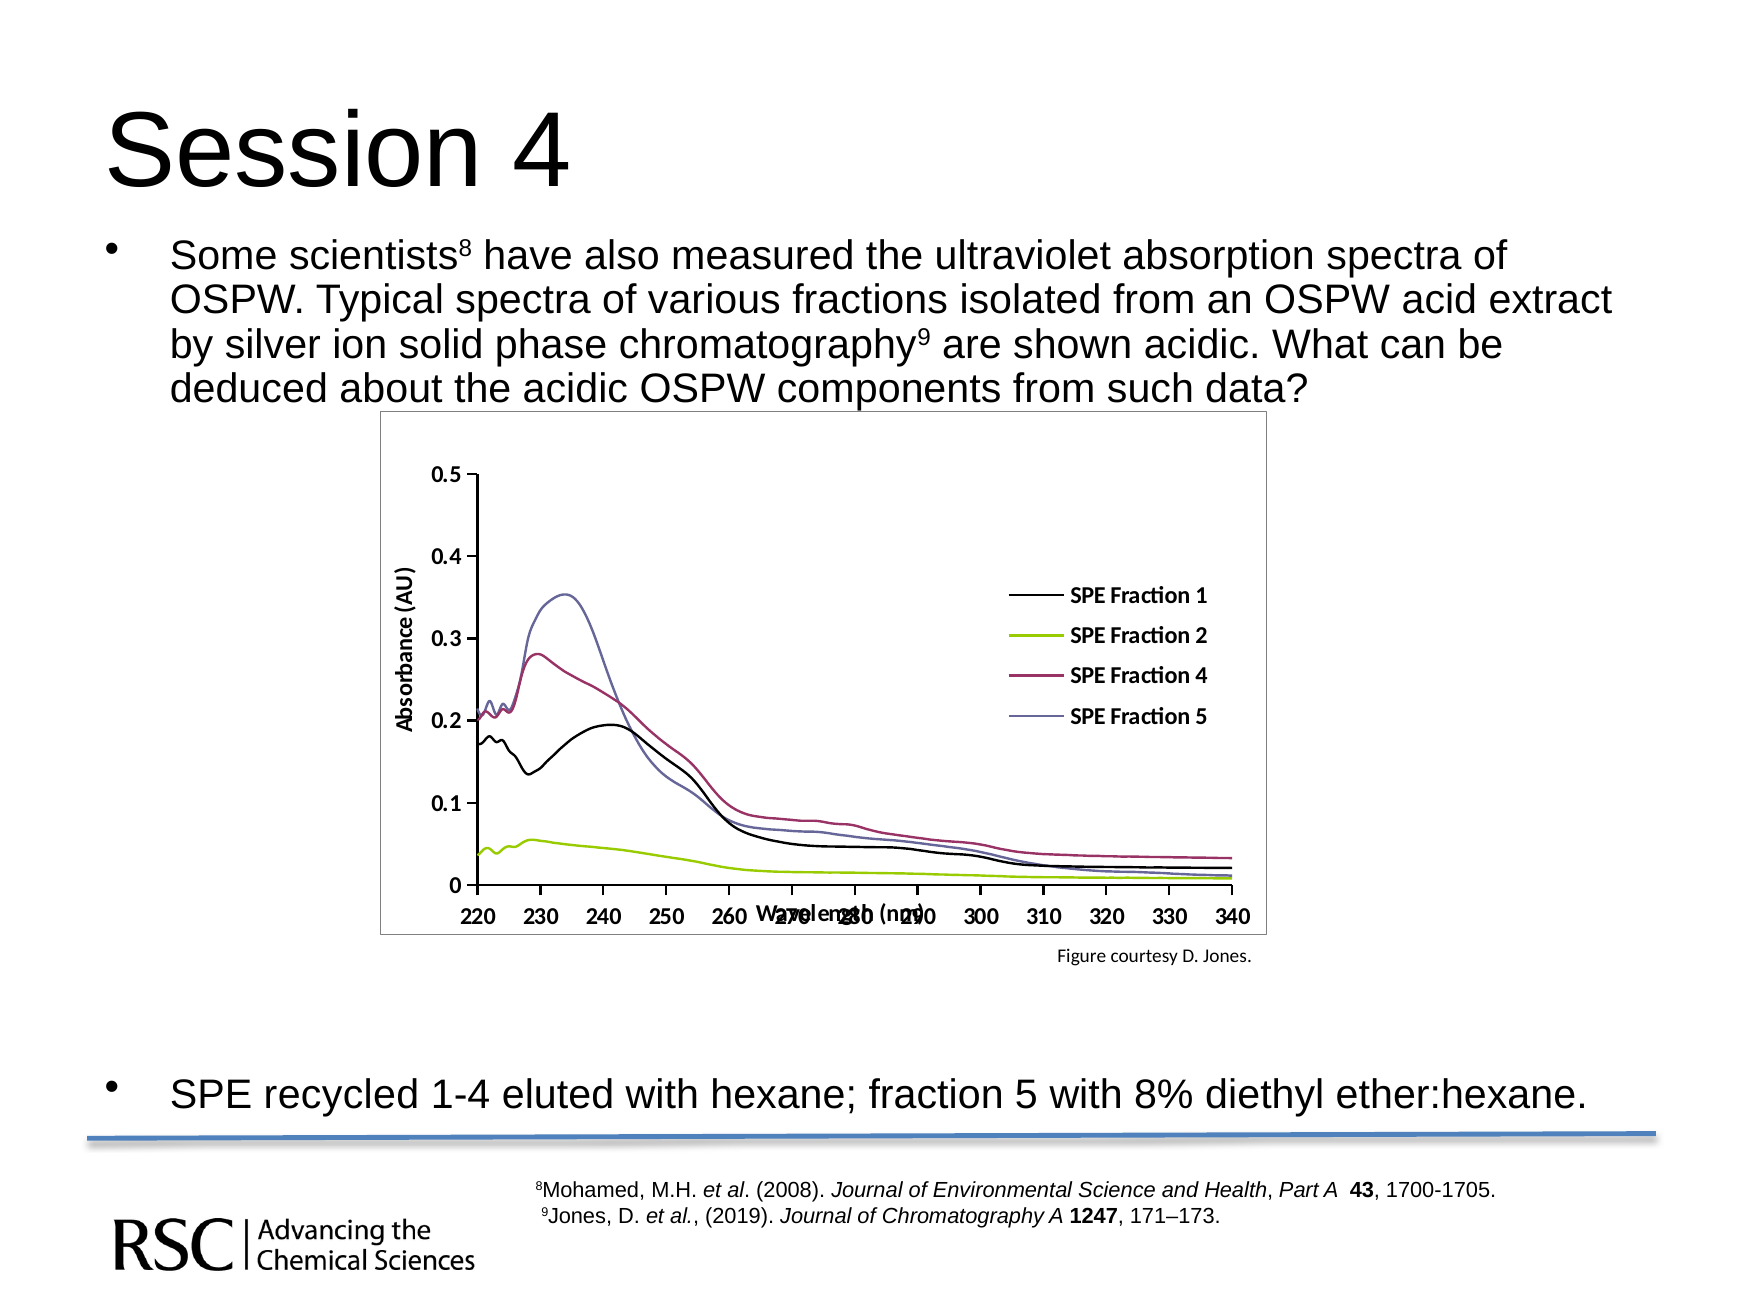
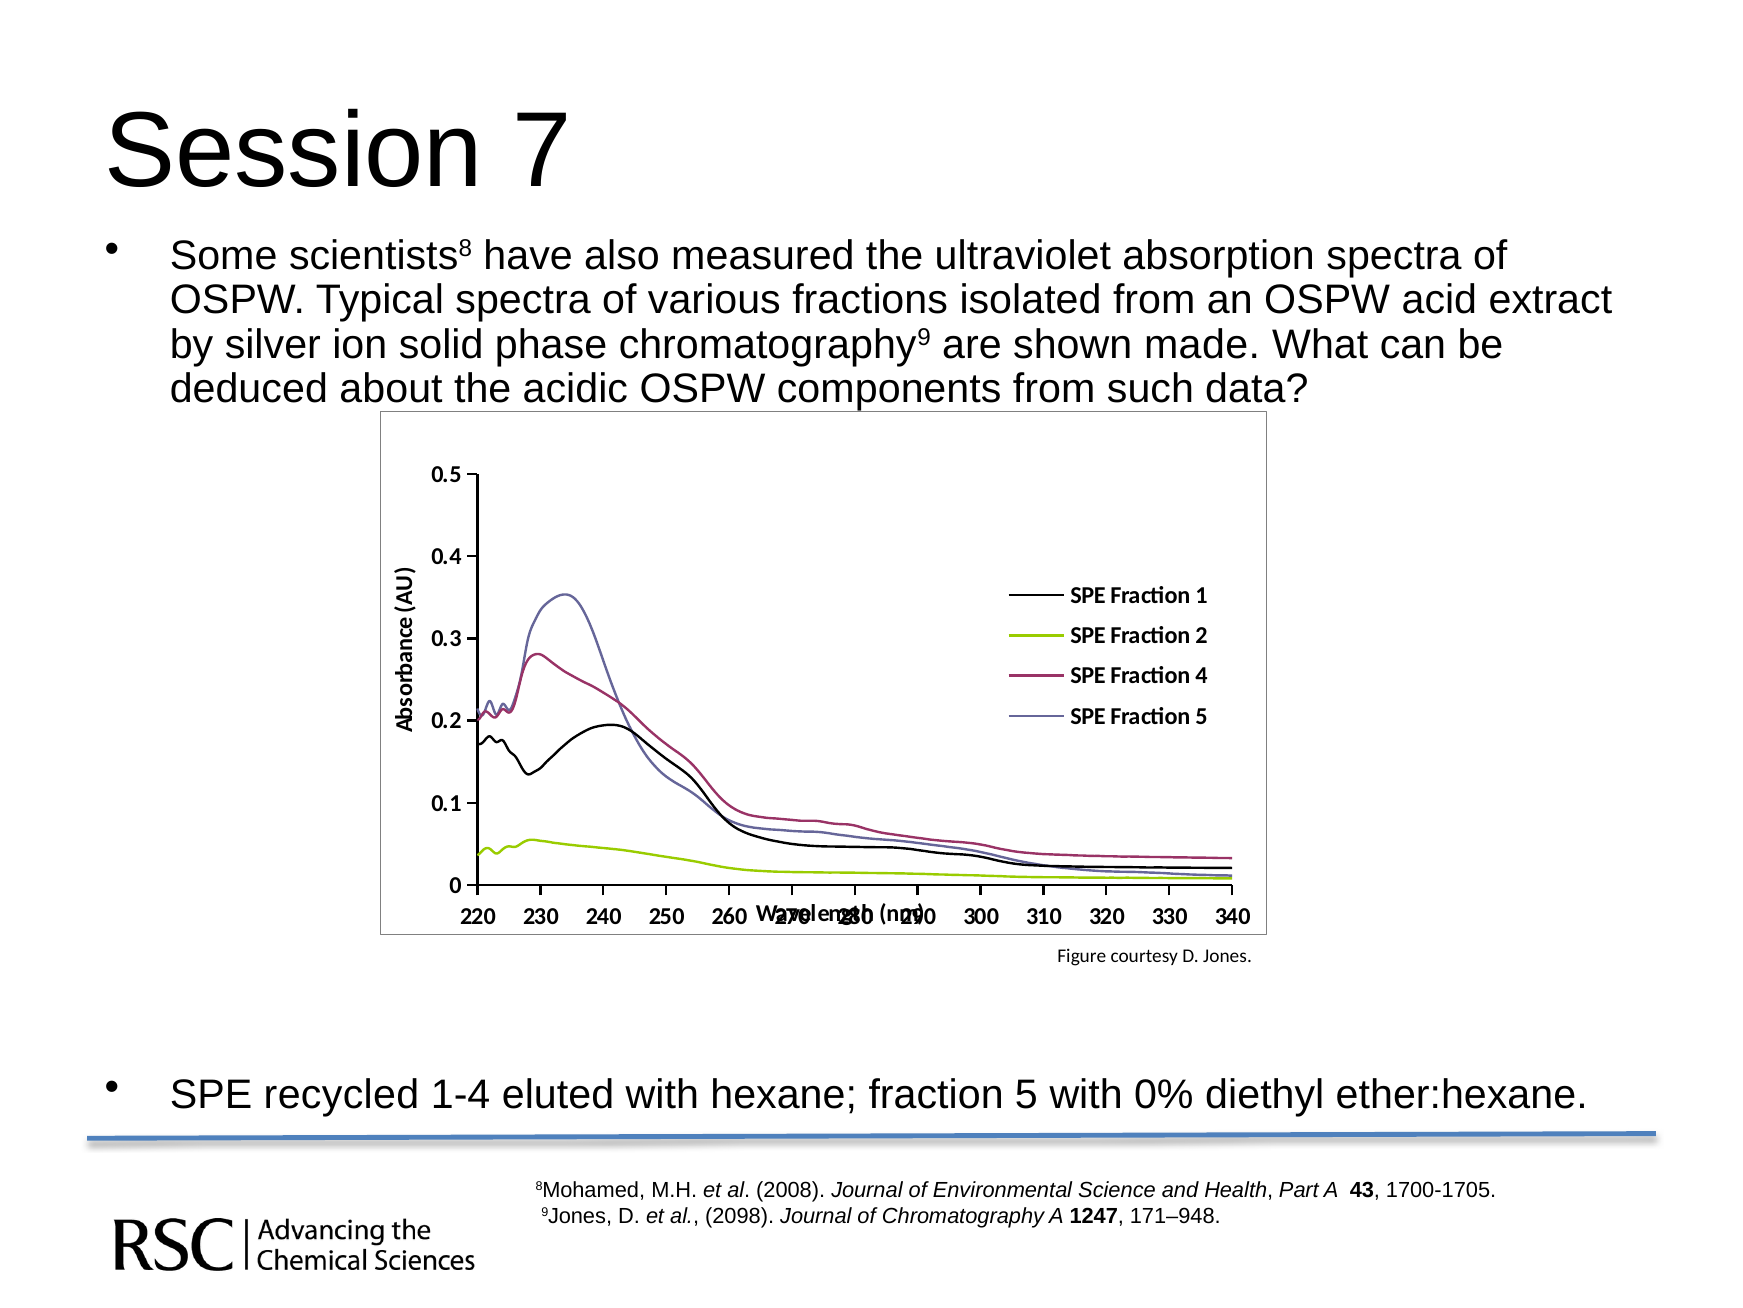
Session 4: 4 -> 7
shown acidic: acidic -> made
8%: 8% -> 0%
2019: 2019 -> 2098
171–173: 171–173 -> 171–948
